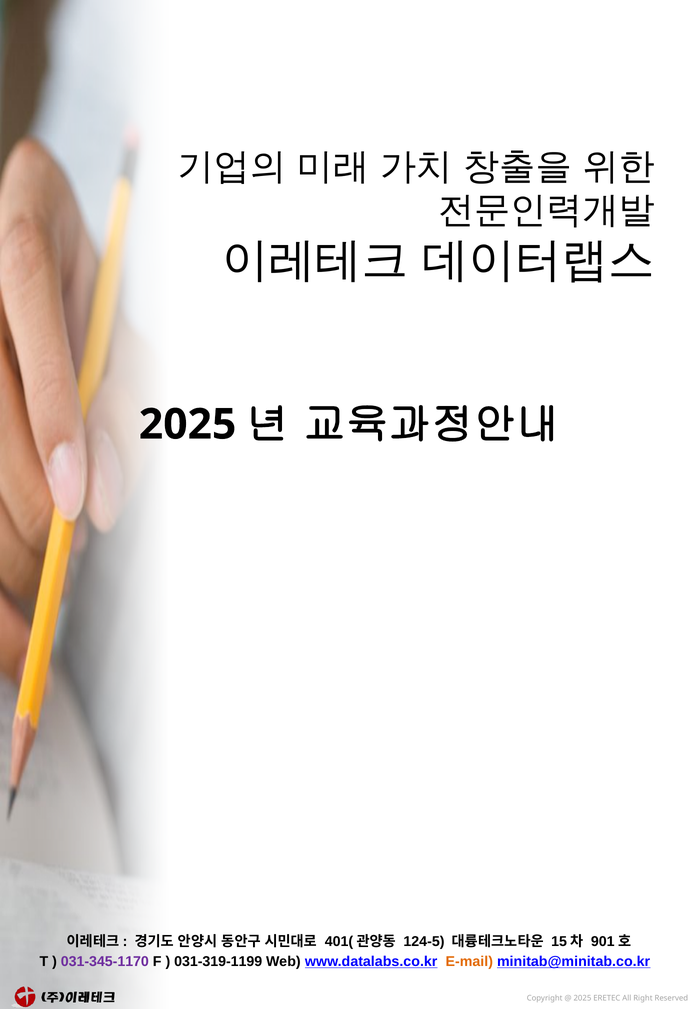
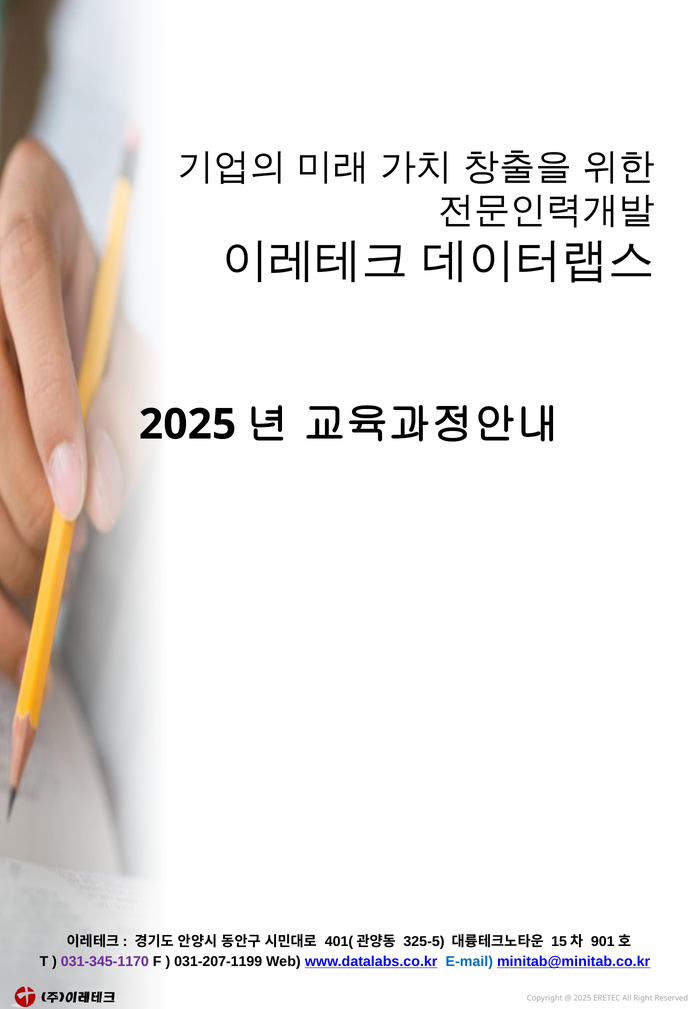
124-5: 124-5 -> 325-5
031-319-1199: 031-319-1199 -> 031-207-1199
E-mail colour: orange -> blue
